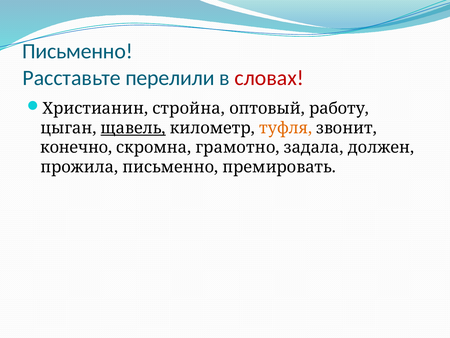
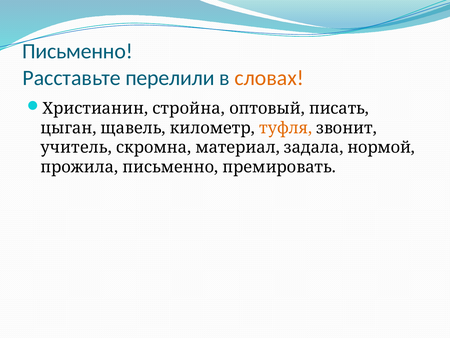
словах colour: red -> orange
работу: работу -> писать
щавель underline: present -> none
конечно: конечно -> учитель
грамотно: грамотно -> материал
должен: должен -> нормой
